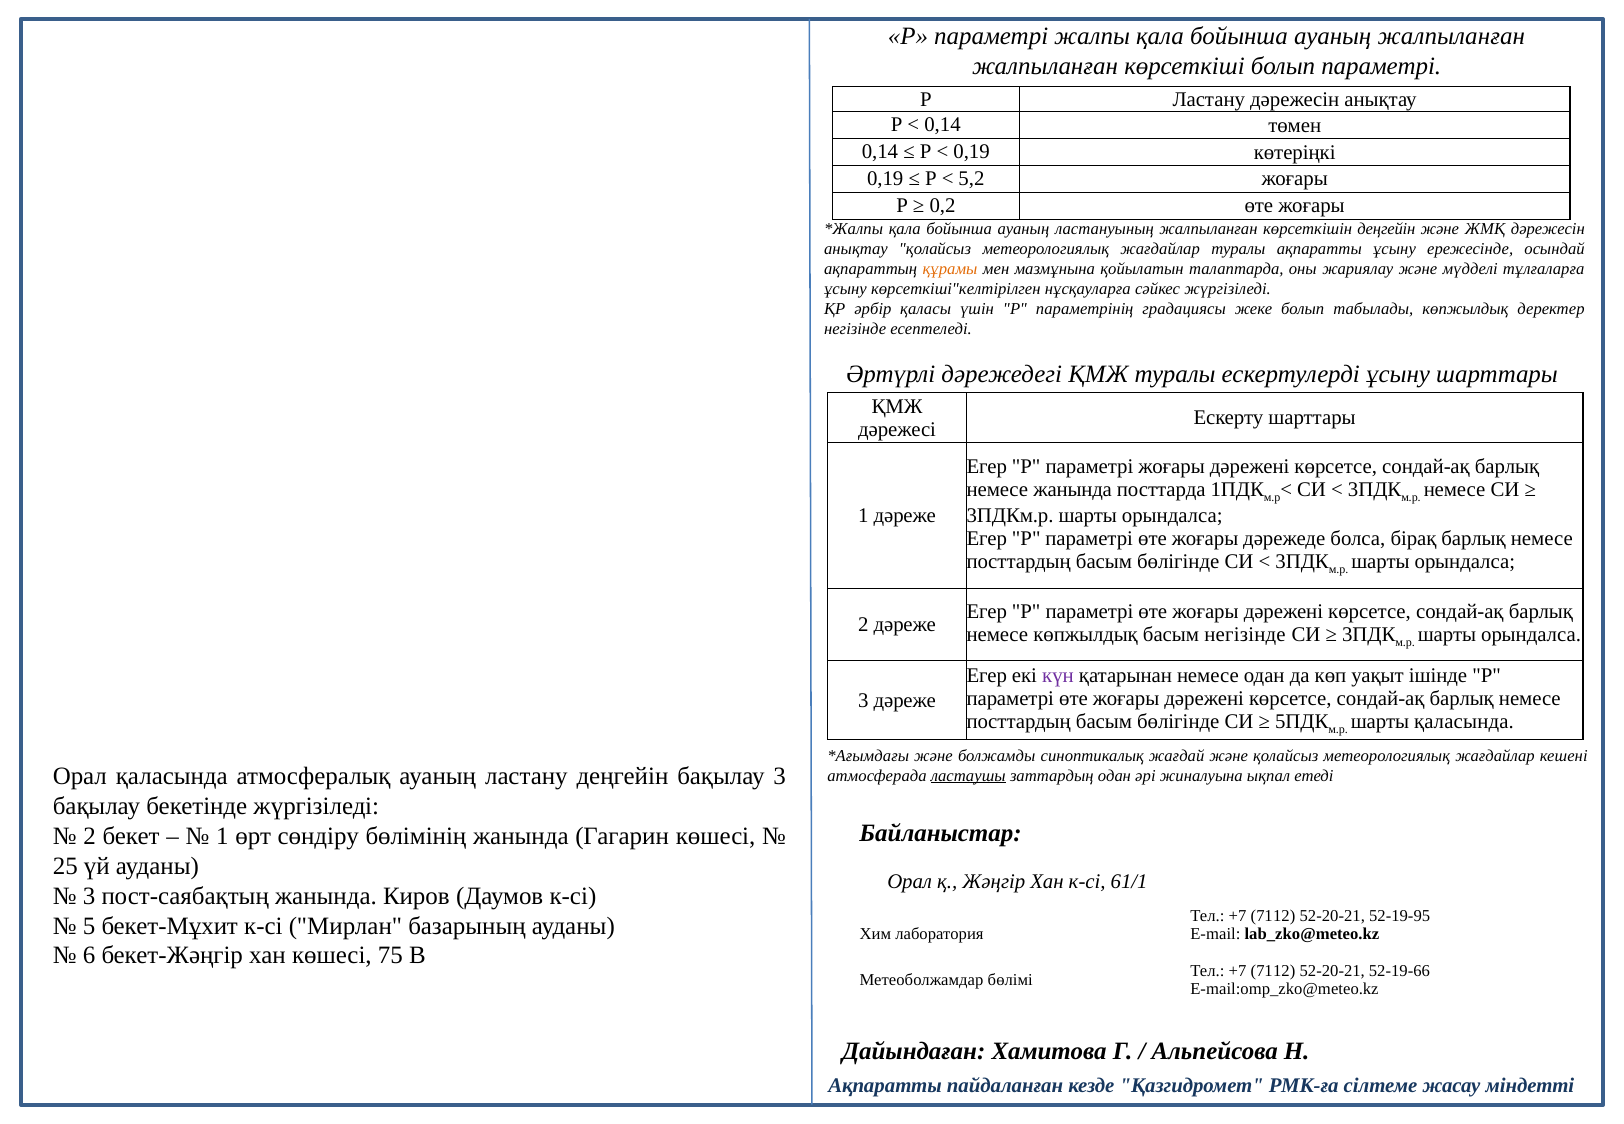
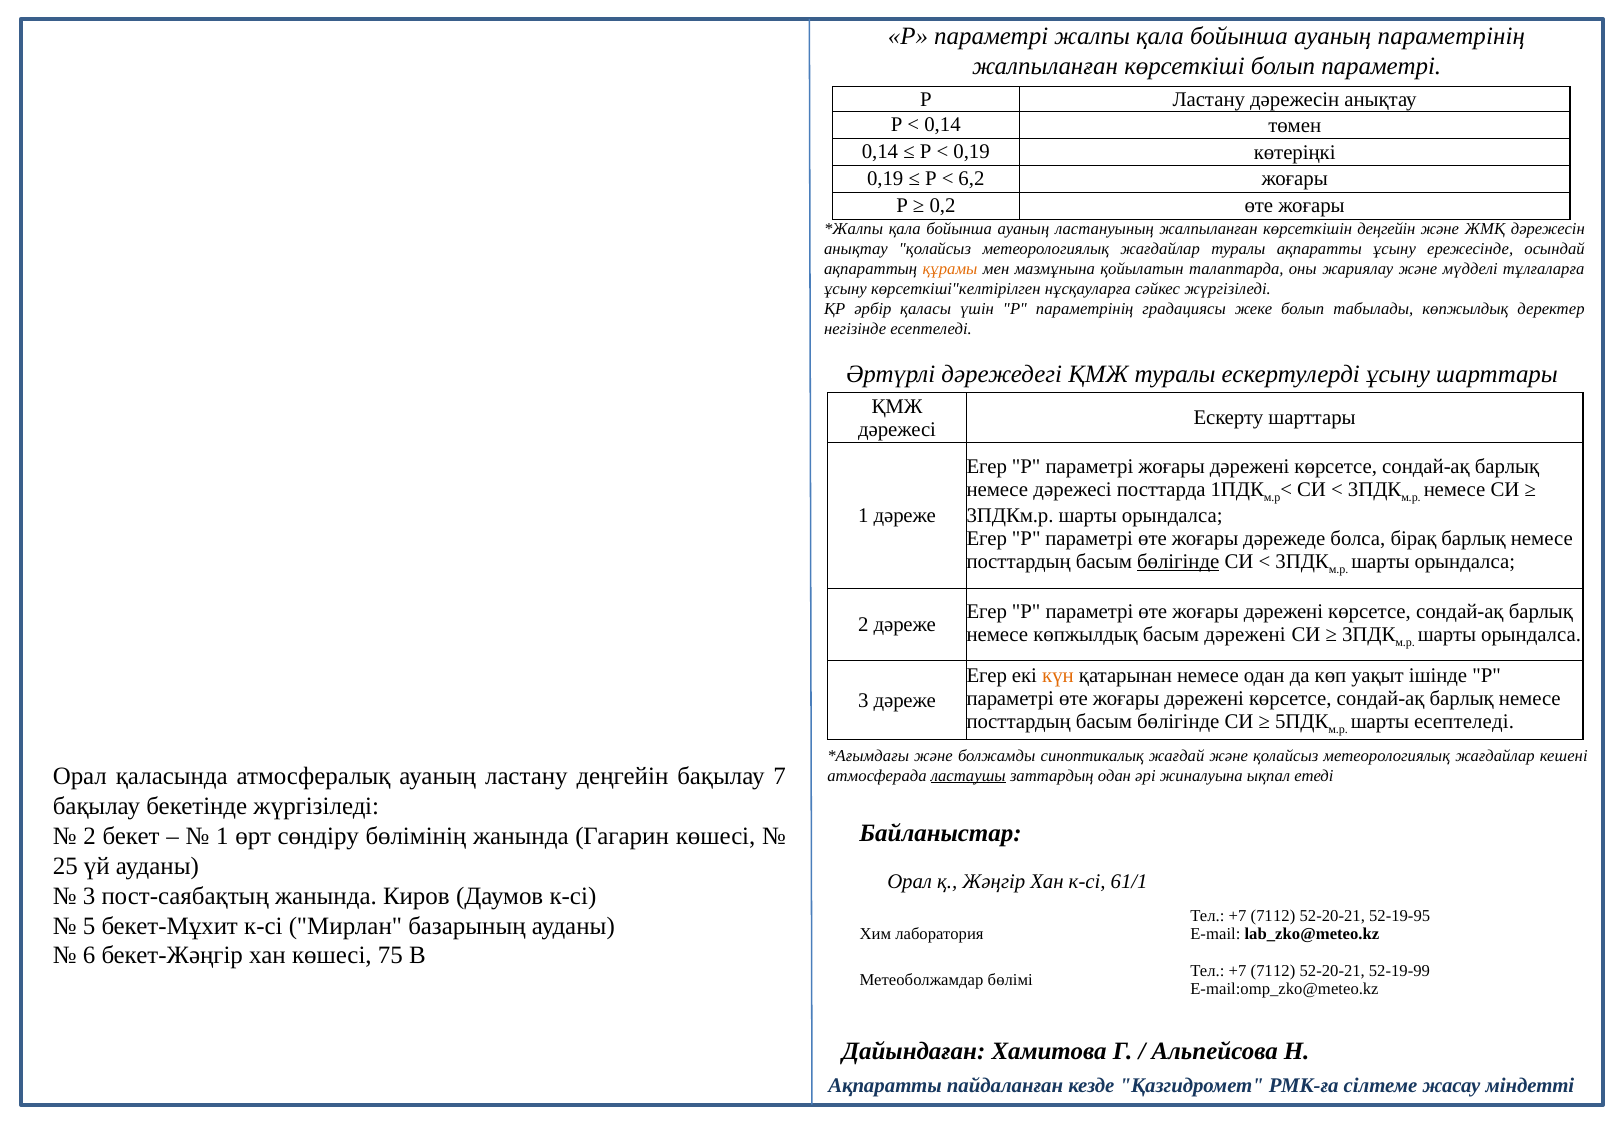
ауаның жалпыланған: жалпыланған -> параметрінің
5,2: 5,2 -> 6,2
немесе жанында: жанында -> дәрежесі
бөлігінде at (1178, 562) underline: none -> present
басым негізінде: негізінде -> дәрежені
күн colour: purple -> orange
шарты қаласында: қаласында -> есептеледі
бақылау 3: 3 -> 7
52-19-66: 52-19-66 -> 52-19-99
